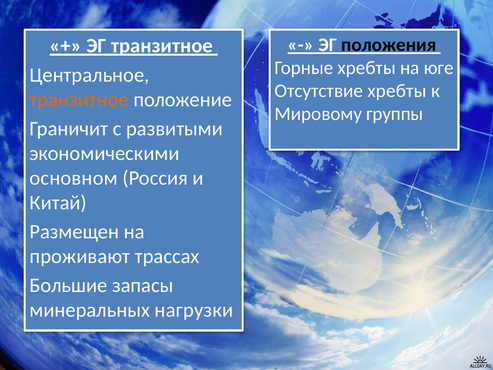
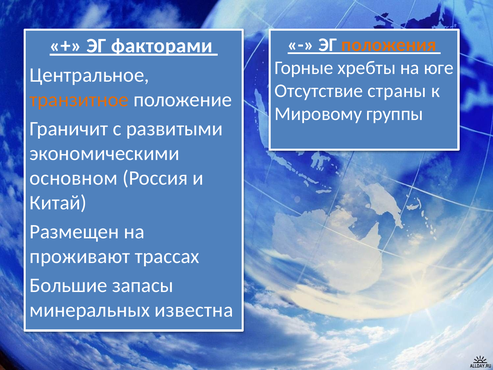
положения colour: black -> orange
ЭГ транзитное: транзитное -> факторами
Отсутствие хребты: хребты -> страны
нагрузки: нагрузки -> известна
